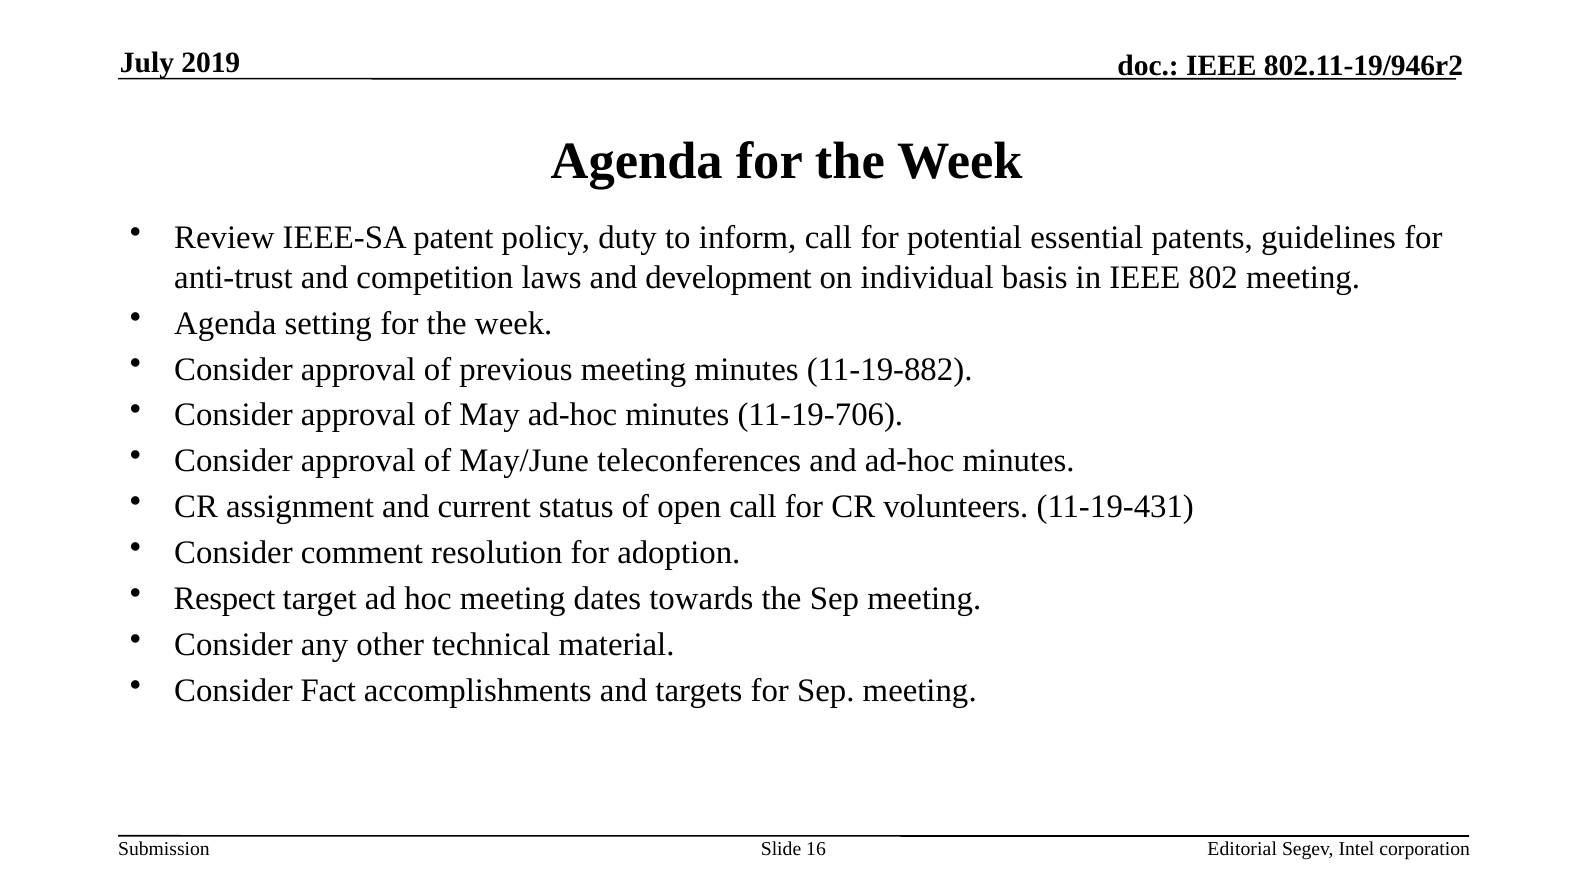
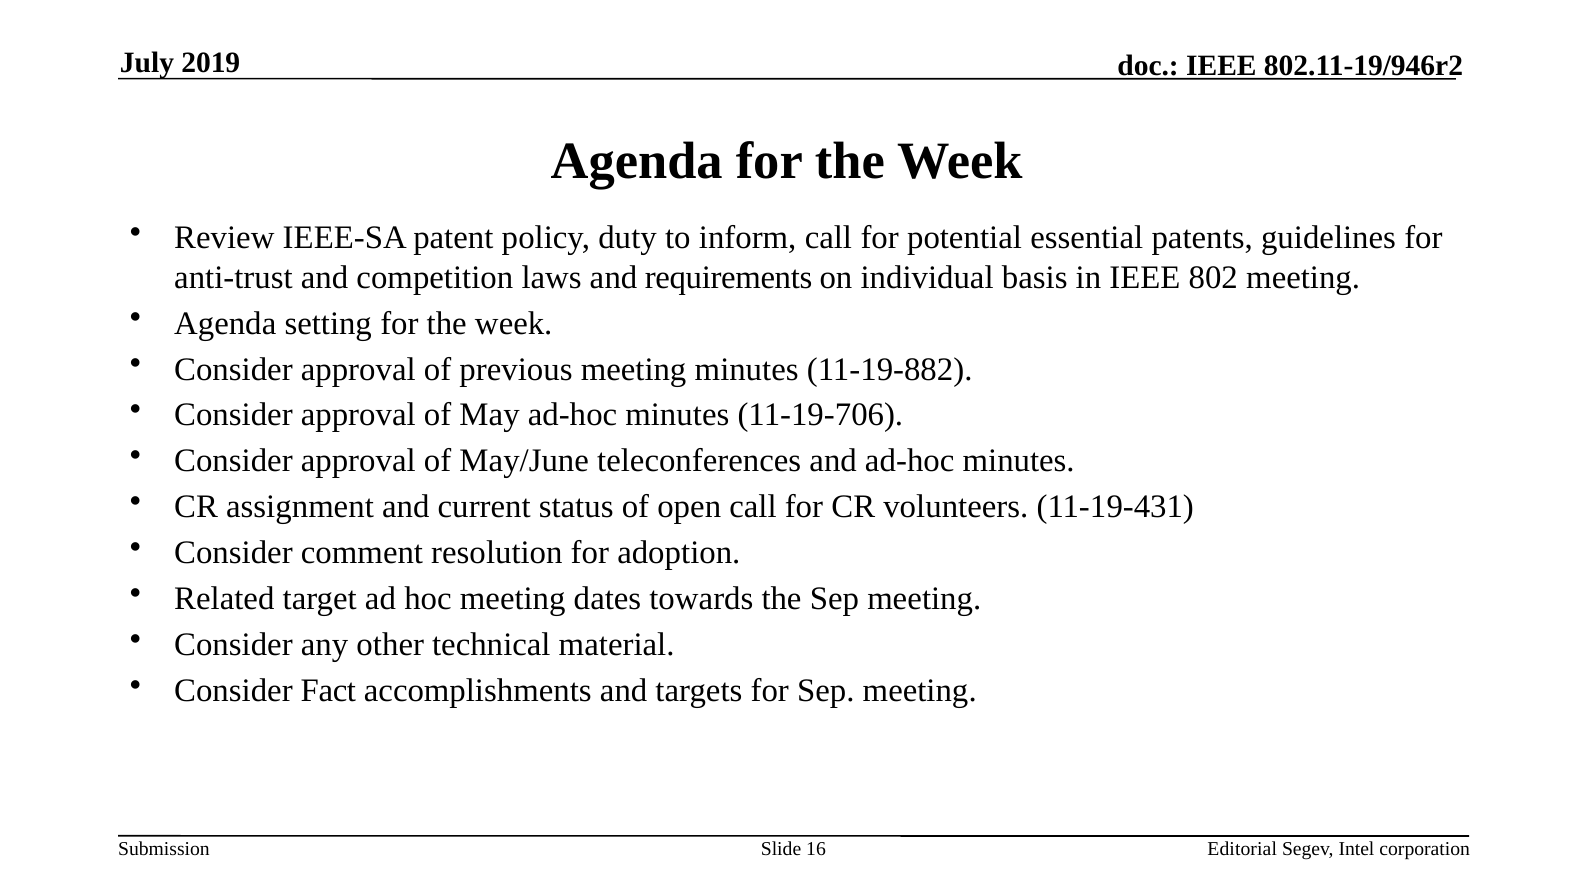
development: development -> requirements
Respect: Respect -> Related
